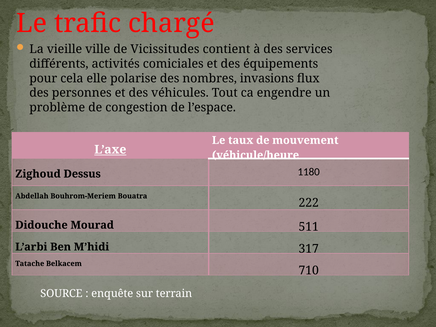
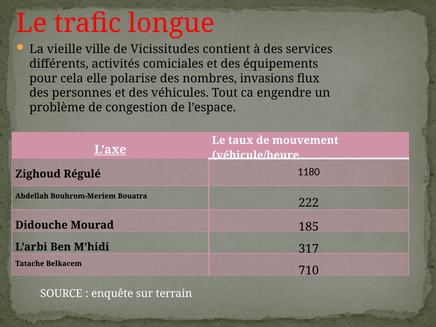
chargé: chargé -> longue
Dessus: Dessus -> Régulé
511: 511 -> 185
